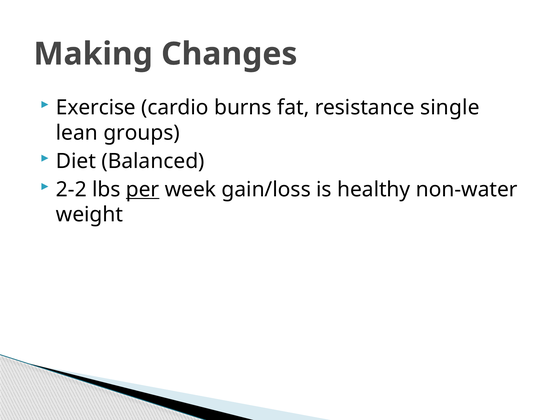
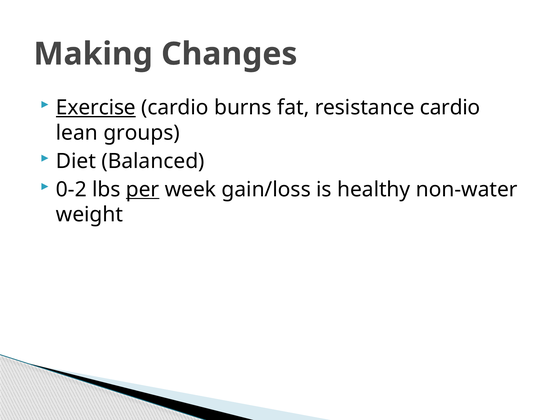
Exercise underline: none -> present
resistance single: single -> cardio
2-2: 2-2 -> 0-2
